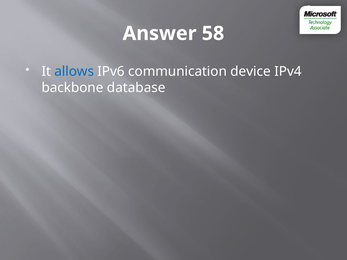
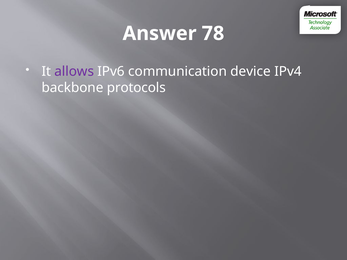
58: 58 -> 78
allows colour: blue -> purple
database: database -> protocols
